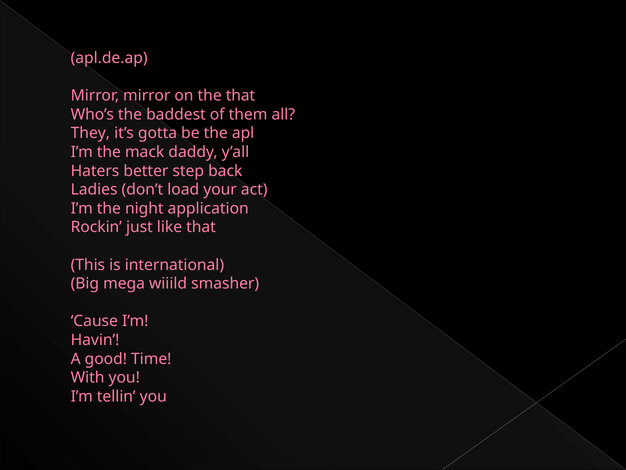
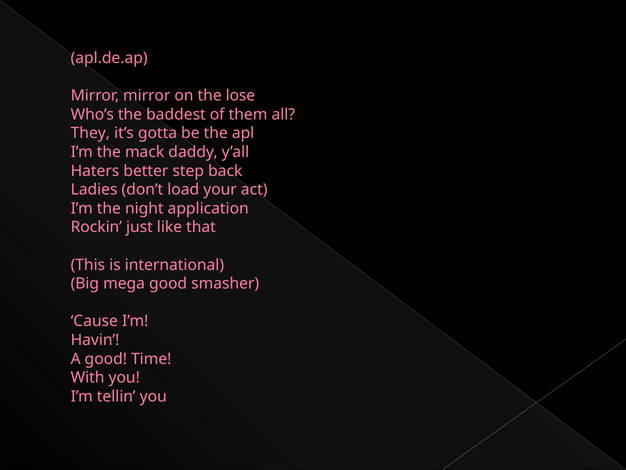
the that: that -> lose
mega wiiild: wiiild -> good
